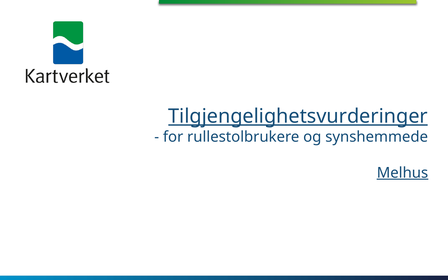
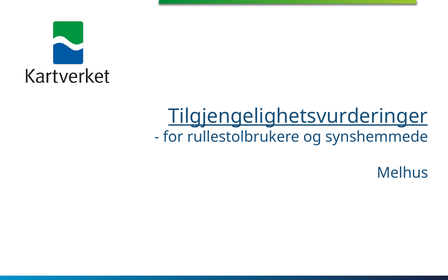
Melhus underline: present -> none
